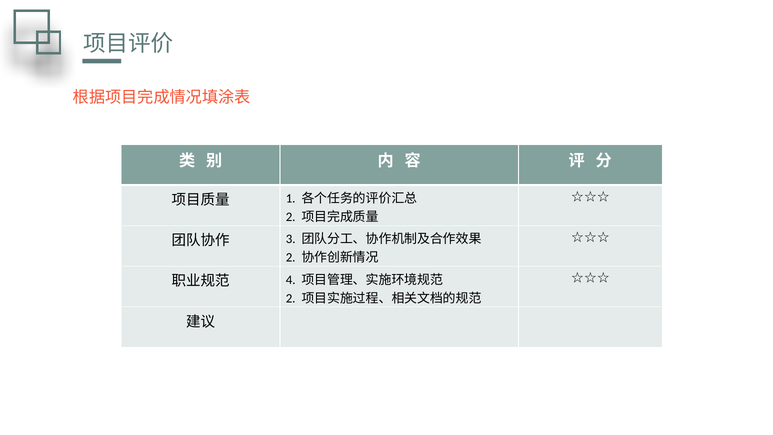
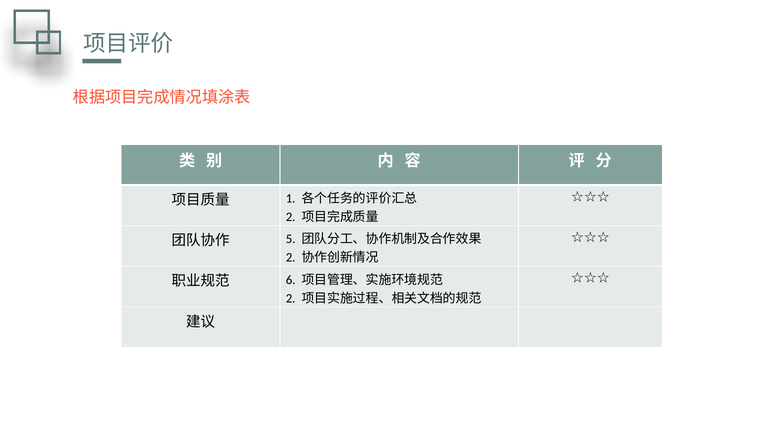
3: 3 -> 5
4: 4 -> 6
